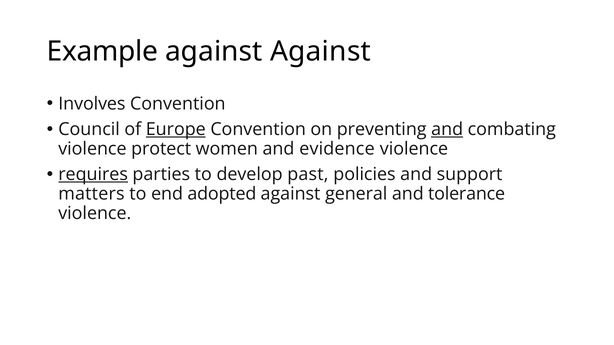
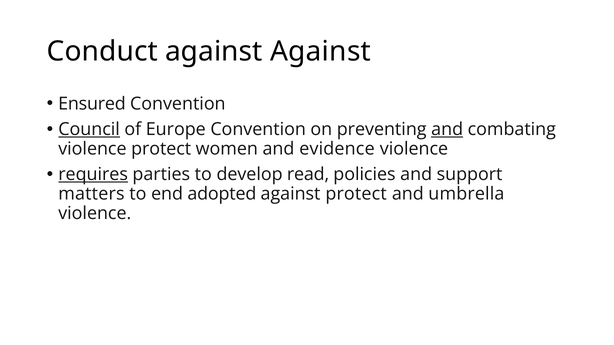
Example: Example -> Conduct
Involves: Involves -> Ensured
Council underline: none -> present
Europe underline: present -> none
past: past -> read
against general: general -> protect
tolerance: tolerance -> umbrella
